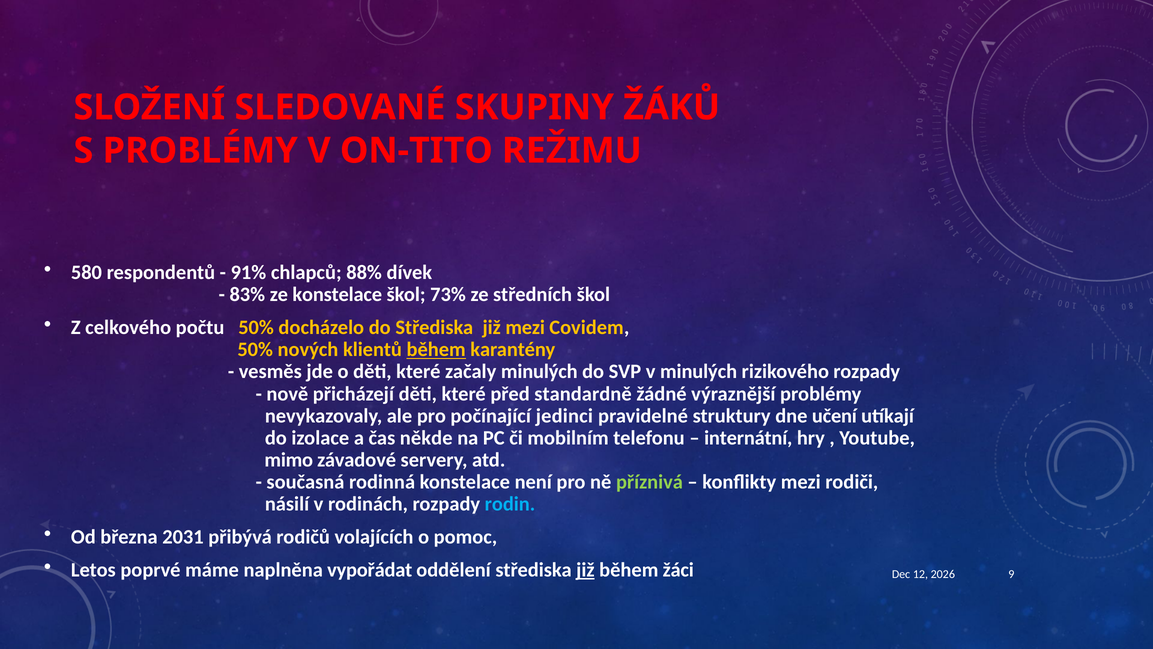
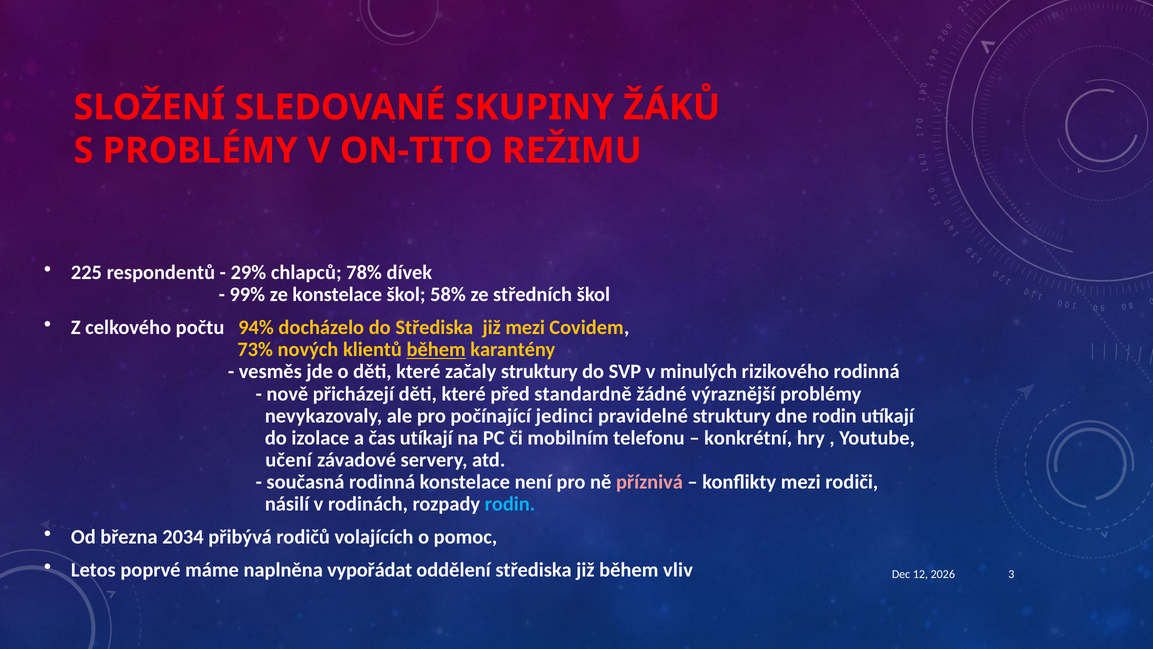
580: 580 -> 225
91%: 91% -> 29%
88%: 88% -> 78%
83%: 83% -> 99%
73%: 73% -> 58%
počtu 50%: 50% -> 94%
50% at (255, 349): 50% -> 73%
začaly minulých: minulých -> struktury
rizikového rozpady: rozpady -> rodinná
dne učení: učení -> rodin
čas někde: někde -> utíkají
internátní: internátní -> konkrétní
mimo: mimo -> učení
příznivá colour: light green -> pink
2031: 2031 -> 2034
již at (585, 570) underline: present -> none
žáci: žáci -> vliv
9: 9 -> 3
